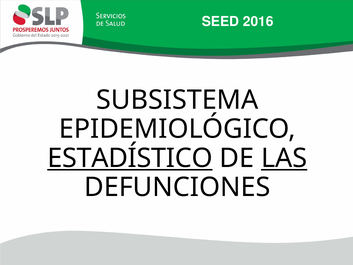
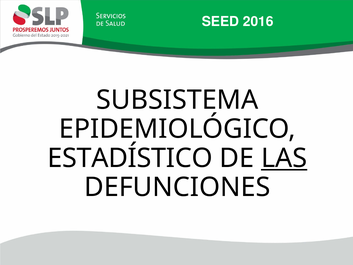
ESTADÍSTICO underline: present -> none
